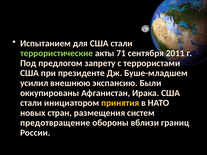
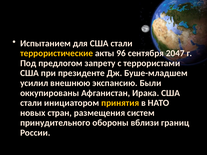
террористические colour: light green -> yellow
71: 71 -> 96
2011: 2011 -> 2047
предотвращение: предотвращение -> принудительного
